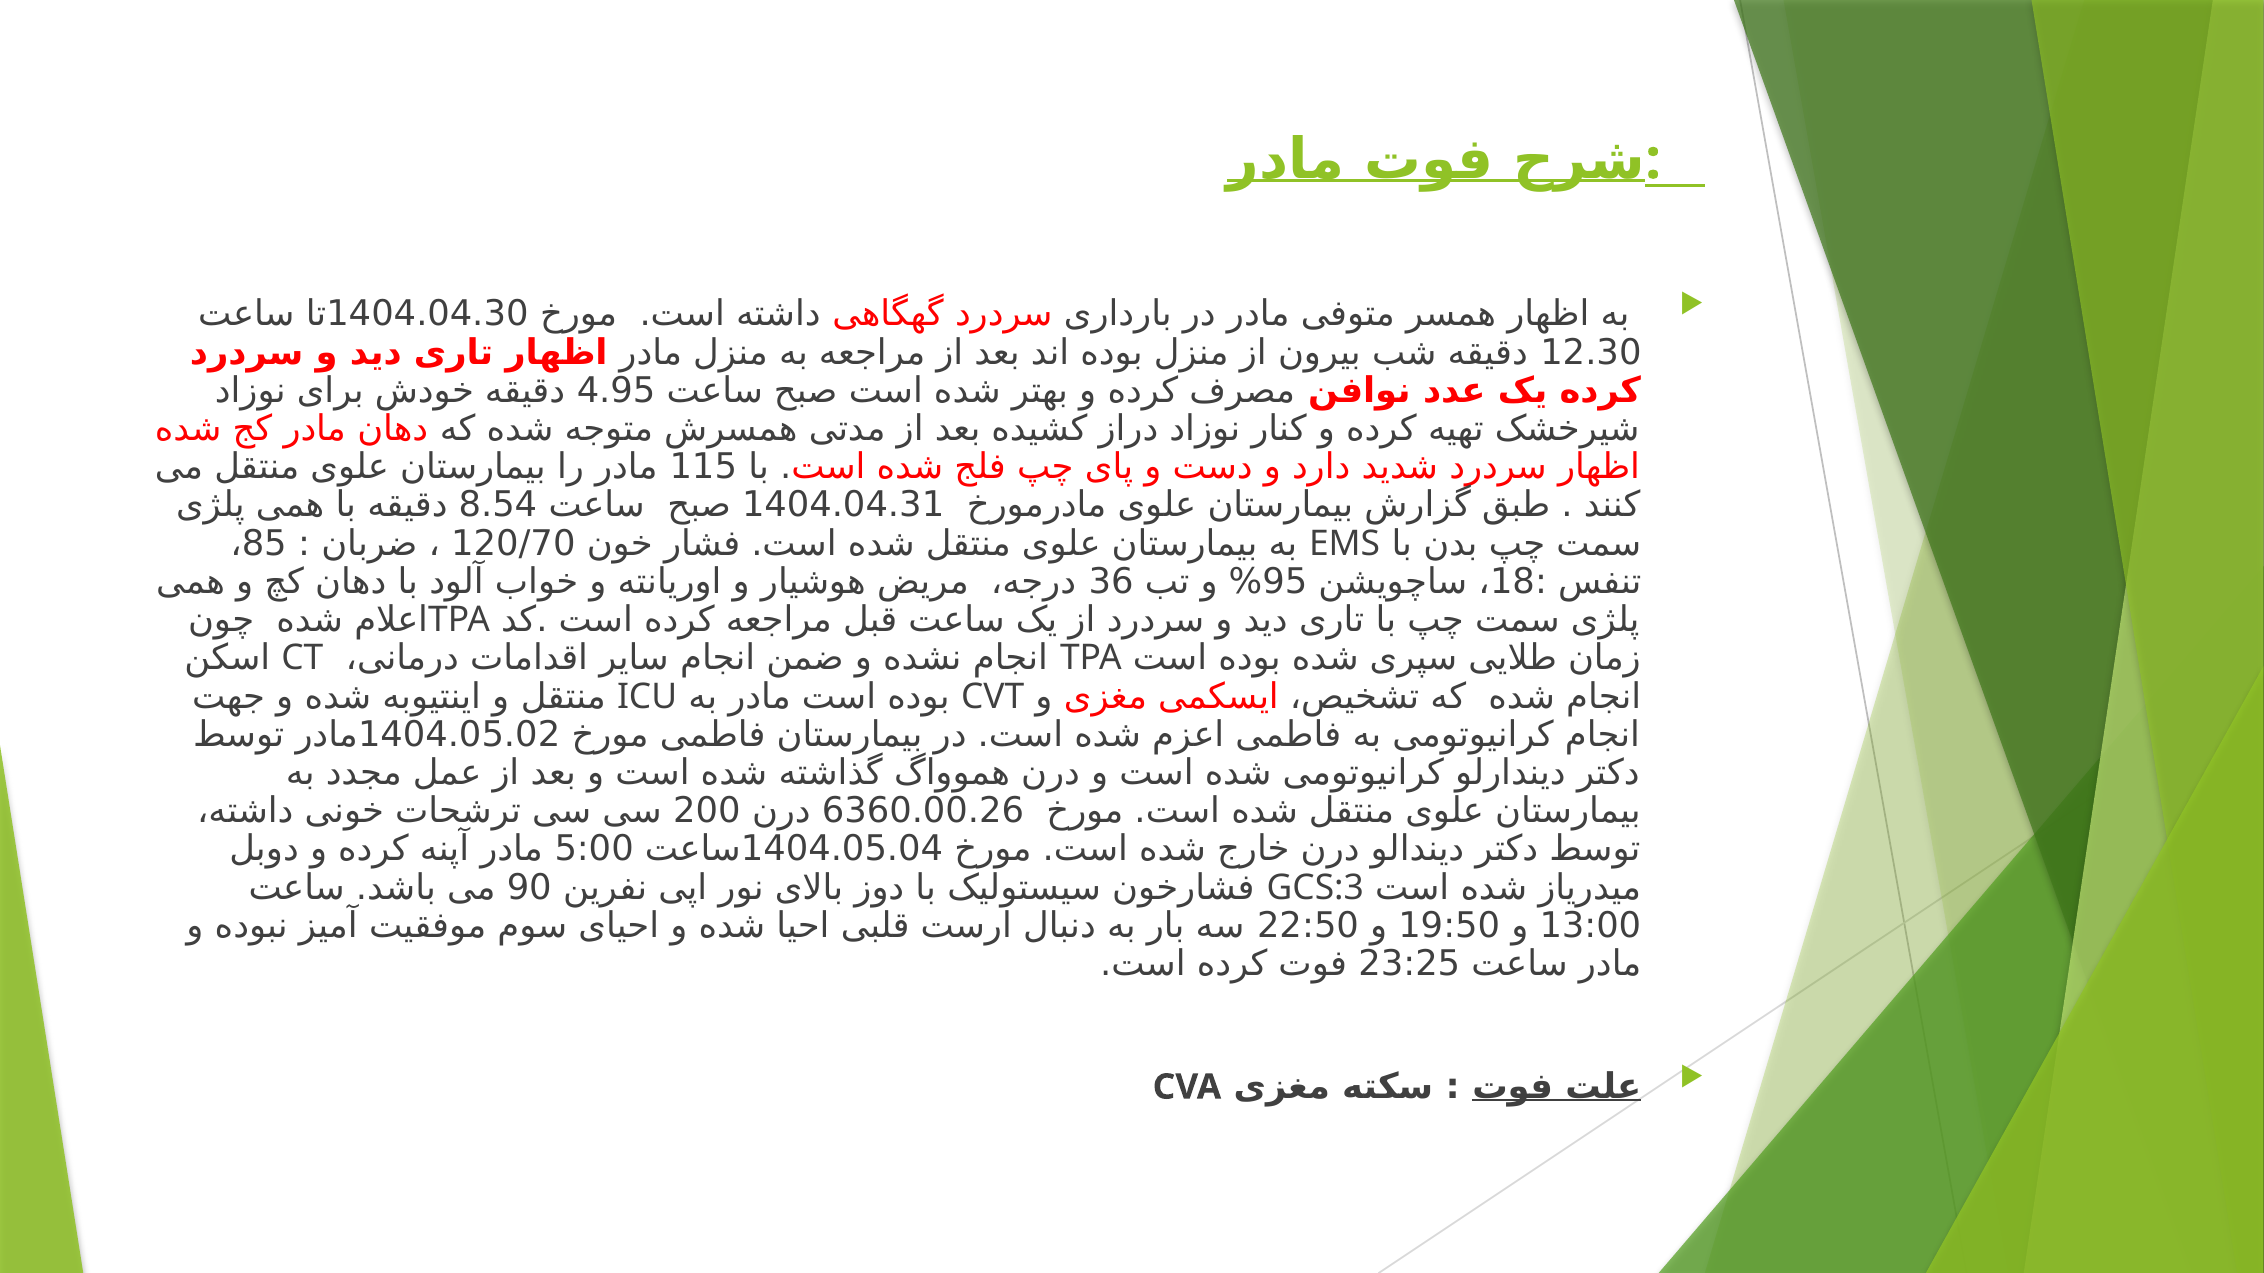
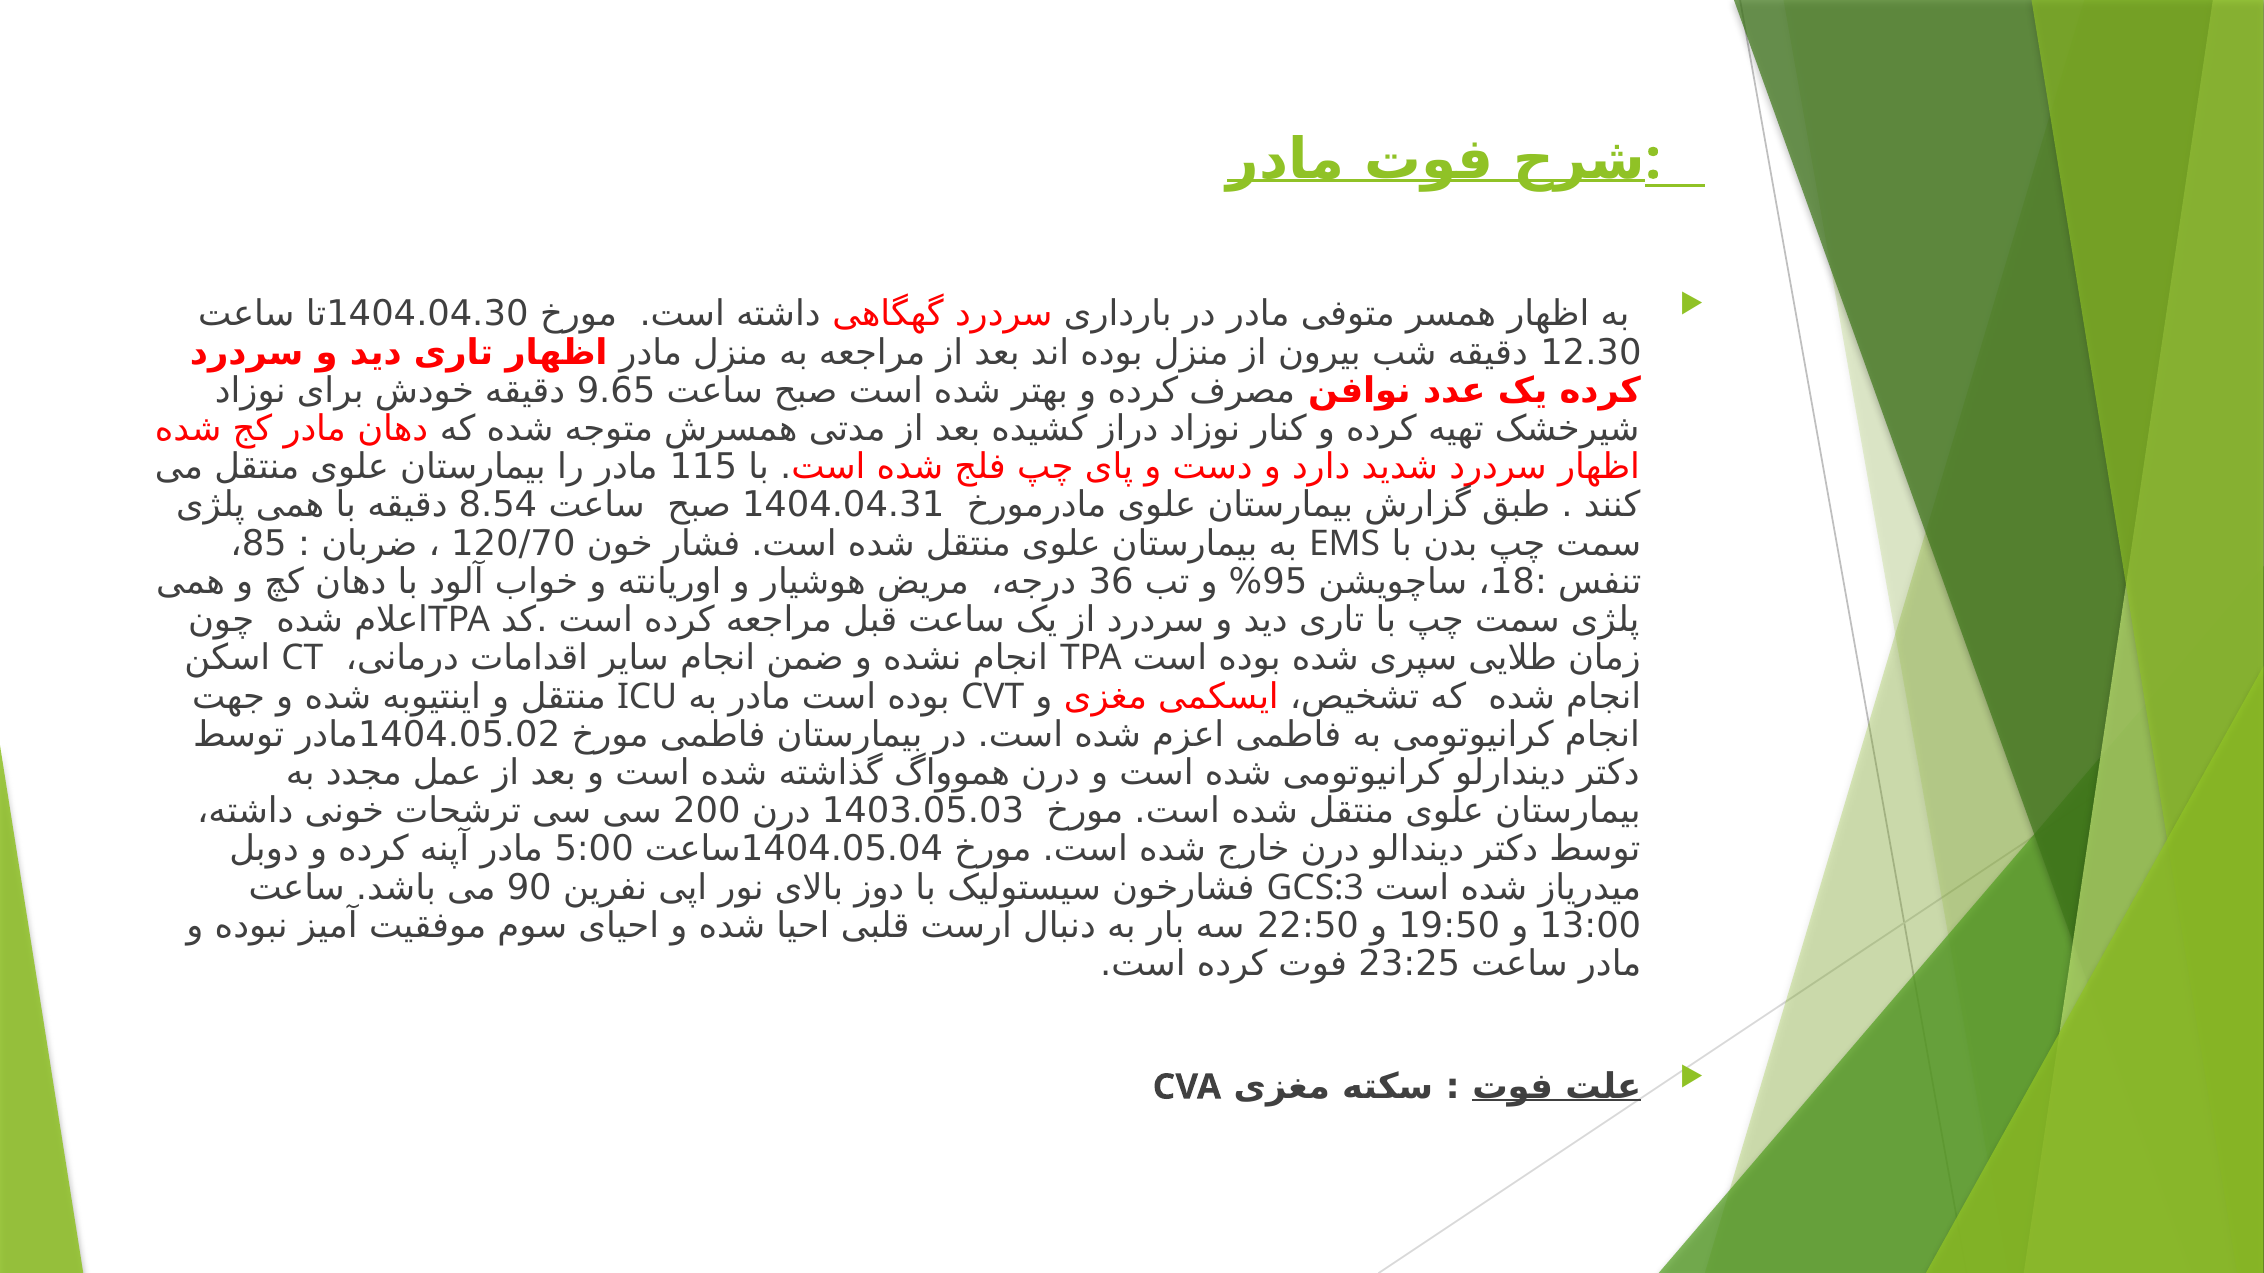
4.95: 4.95 -> 9.65
6360.00.26: 6360.00.26 -> 1403.05.03
